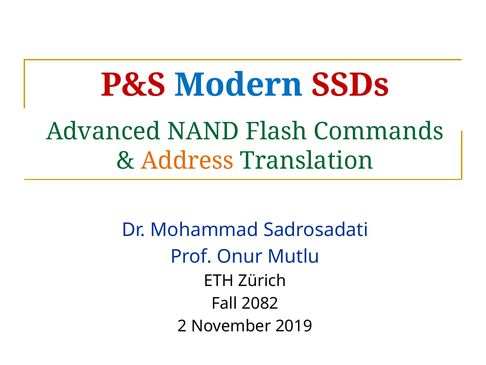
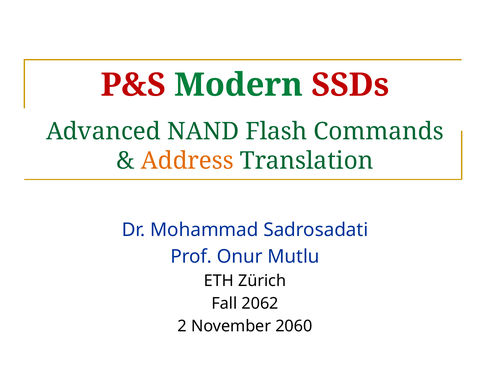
Modern colour: blue -> green
2082: 2082 -> 2062
2019: 2019 -> 2060
